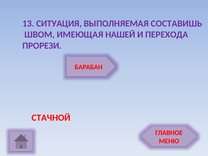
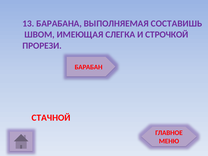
СИТУАЦИЯ: СИТУАЦИЯ -> БАРАБАНА
НАШЕЙ: НАШЕЙ -> СЛЕГКА
ПЕРЕХОДА: ПЕРЕХОДА -> СТРОЧКОЙ
